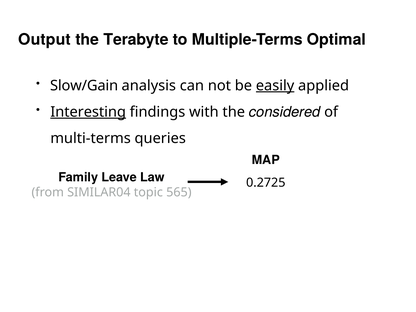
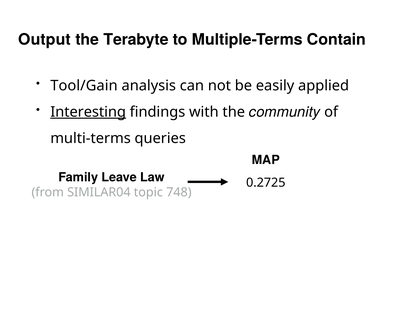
Optimal: Optimal -> Contain
Slow/Gain: Slow/Gain -> Tool/Gain
easily underline: present -> none
considered: considered -> community
565: 565 -> 748
